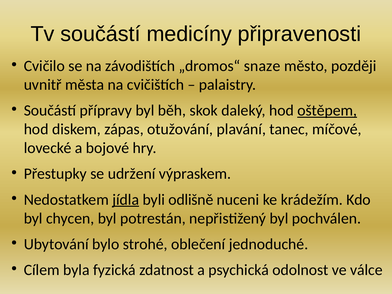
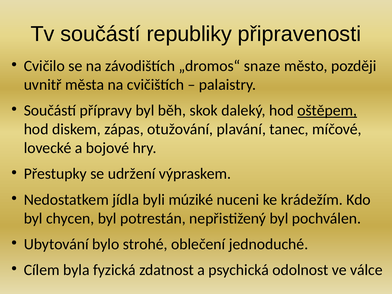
medicíny: medicíny -> republiky
jídla underline: present -> none
odlišně: odlišně -> múziké
